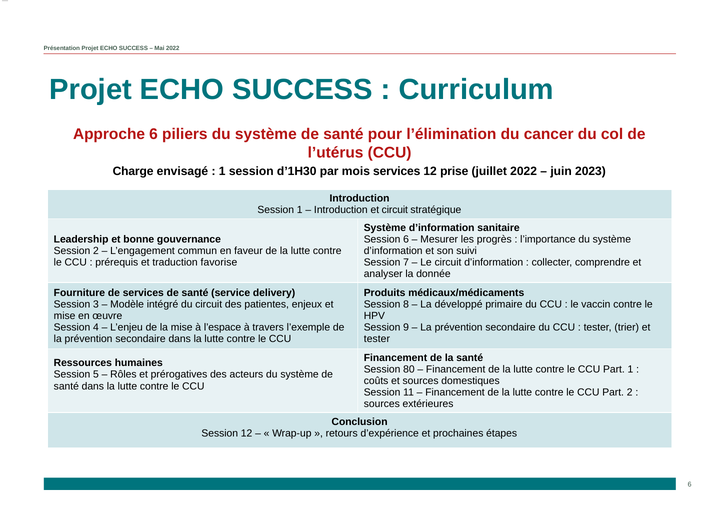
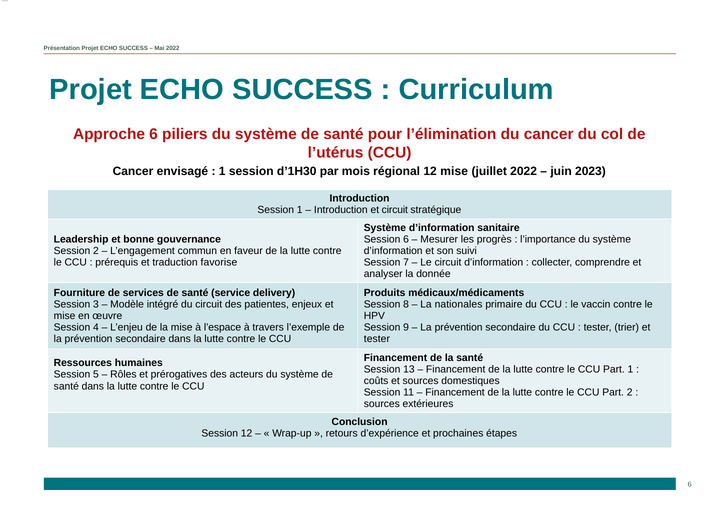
Charge at (133, 171): Charge -> Cancer
mois services: services -> régional
12 prise: prise -> mise
développé: développé -> nationales
80: 80 -> 13
